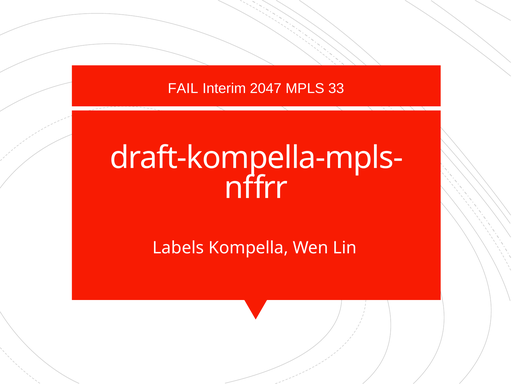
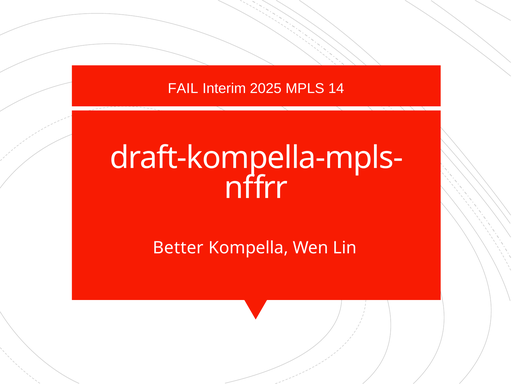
2047: 2047 -> 2025
33: 33 -> 14
Labels: Labels -> Better
